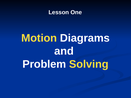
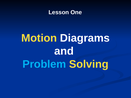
Problem colour: white -> light blue
